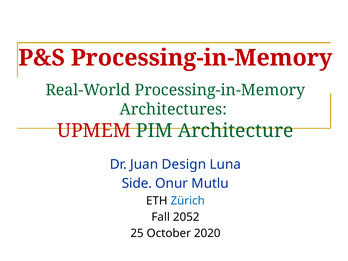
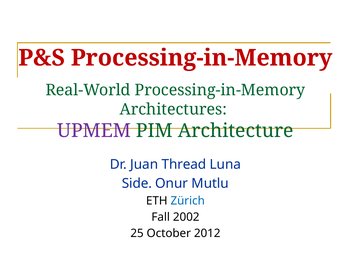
UPMEM colour: red -> purple
Design: Design -> Thread
2052: 2052 -> 2002
2020: 2020 -> 2012
